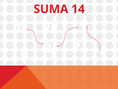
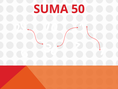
14: 14 -> 50
